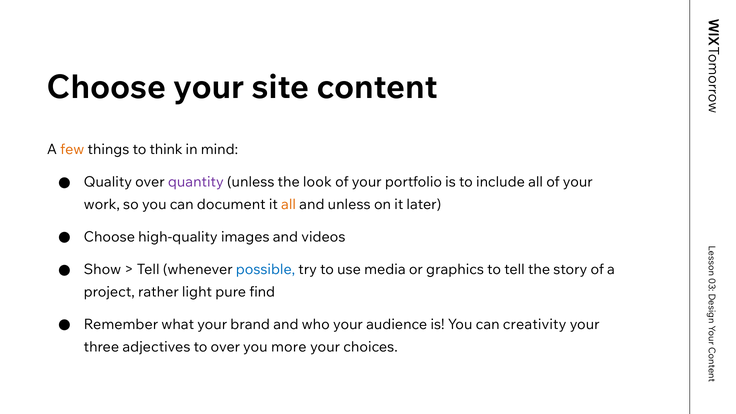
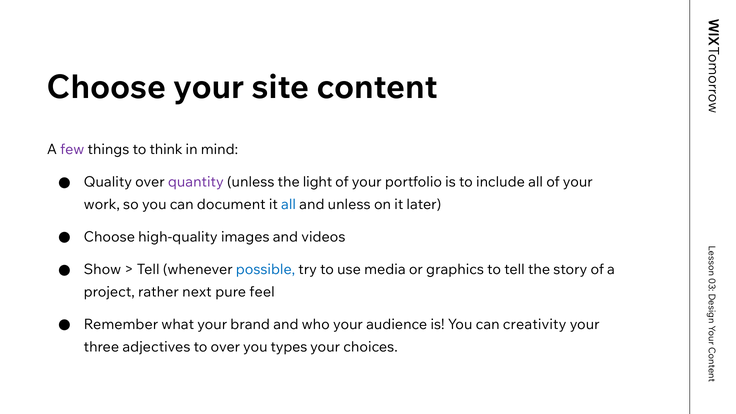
few colour: orange -> purple
look: look -> light
all at (289, 205) colour: orange -> blue
light: light -> next
find: find -> feel
more: more -> types
